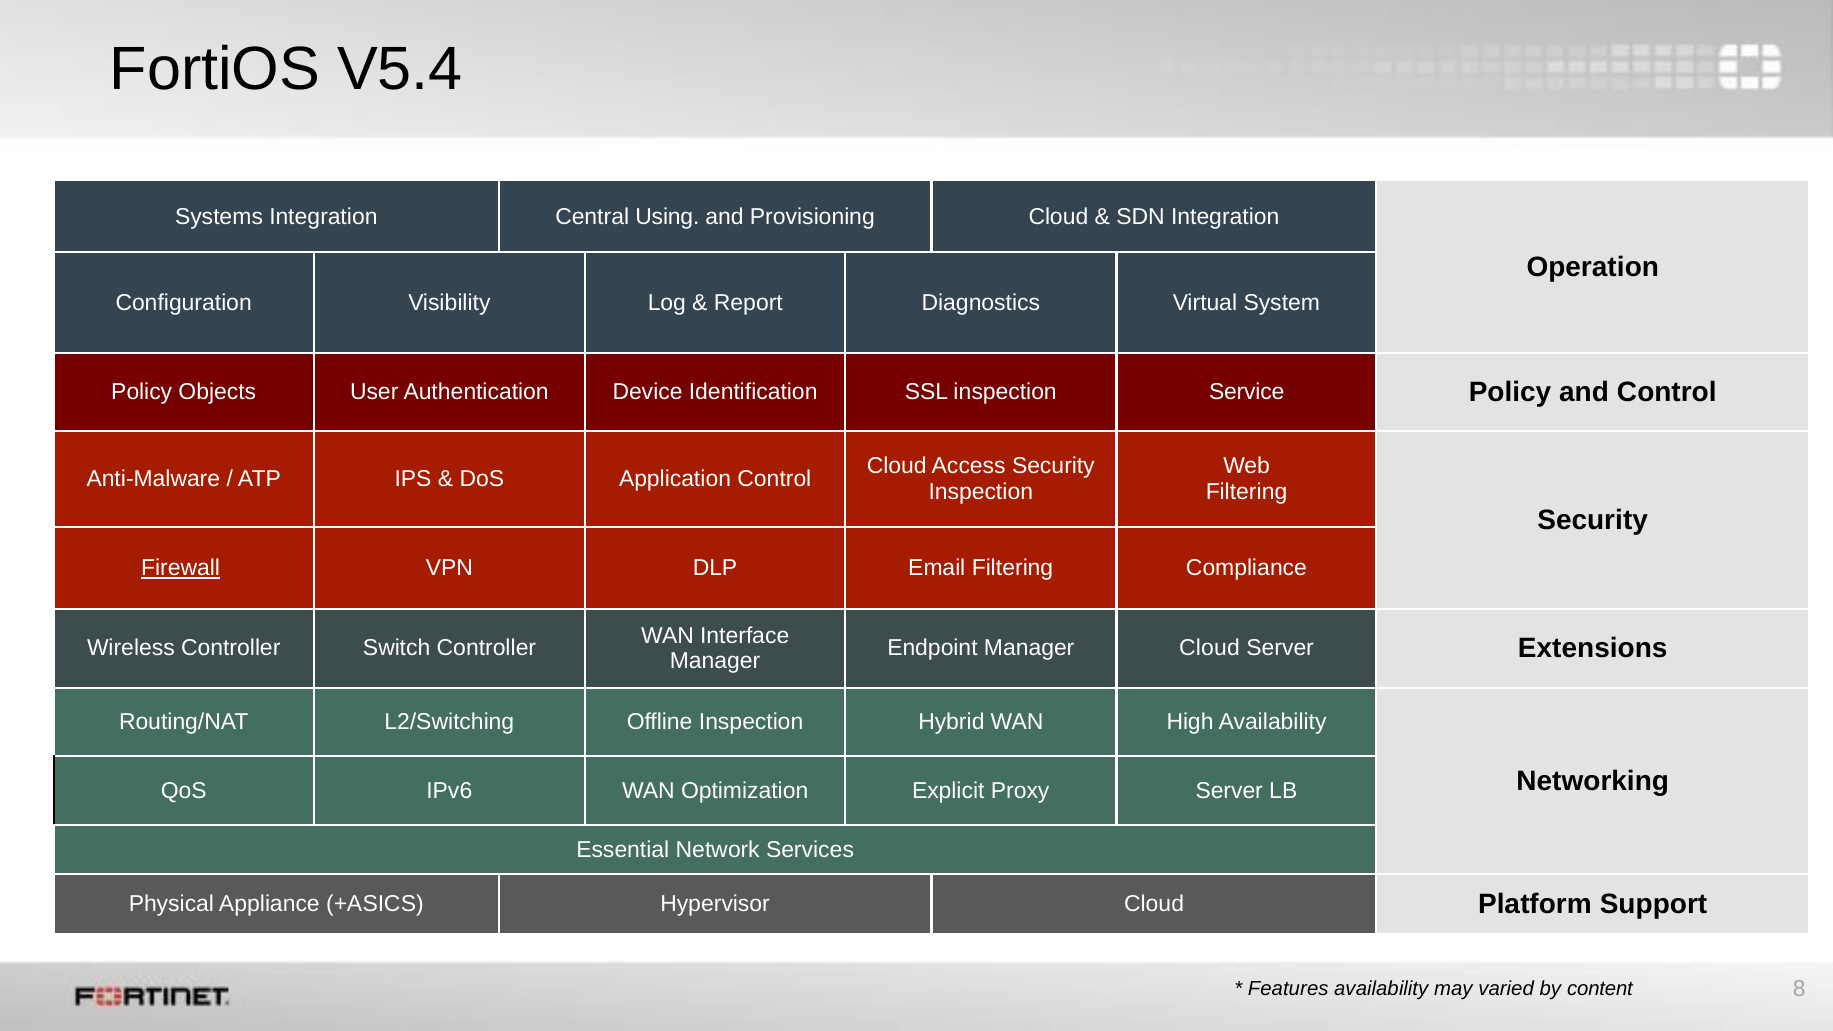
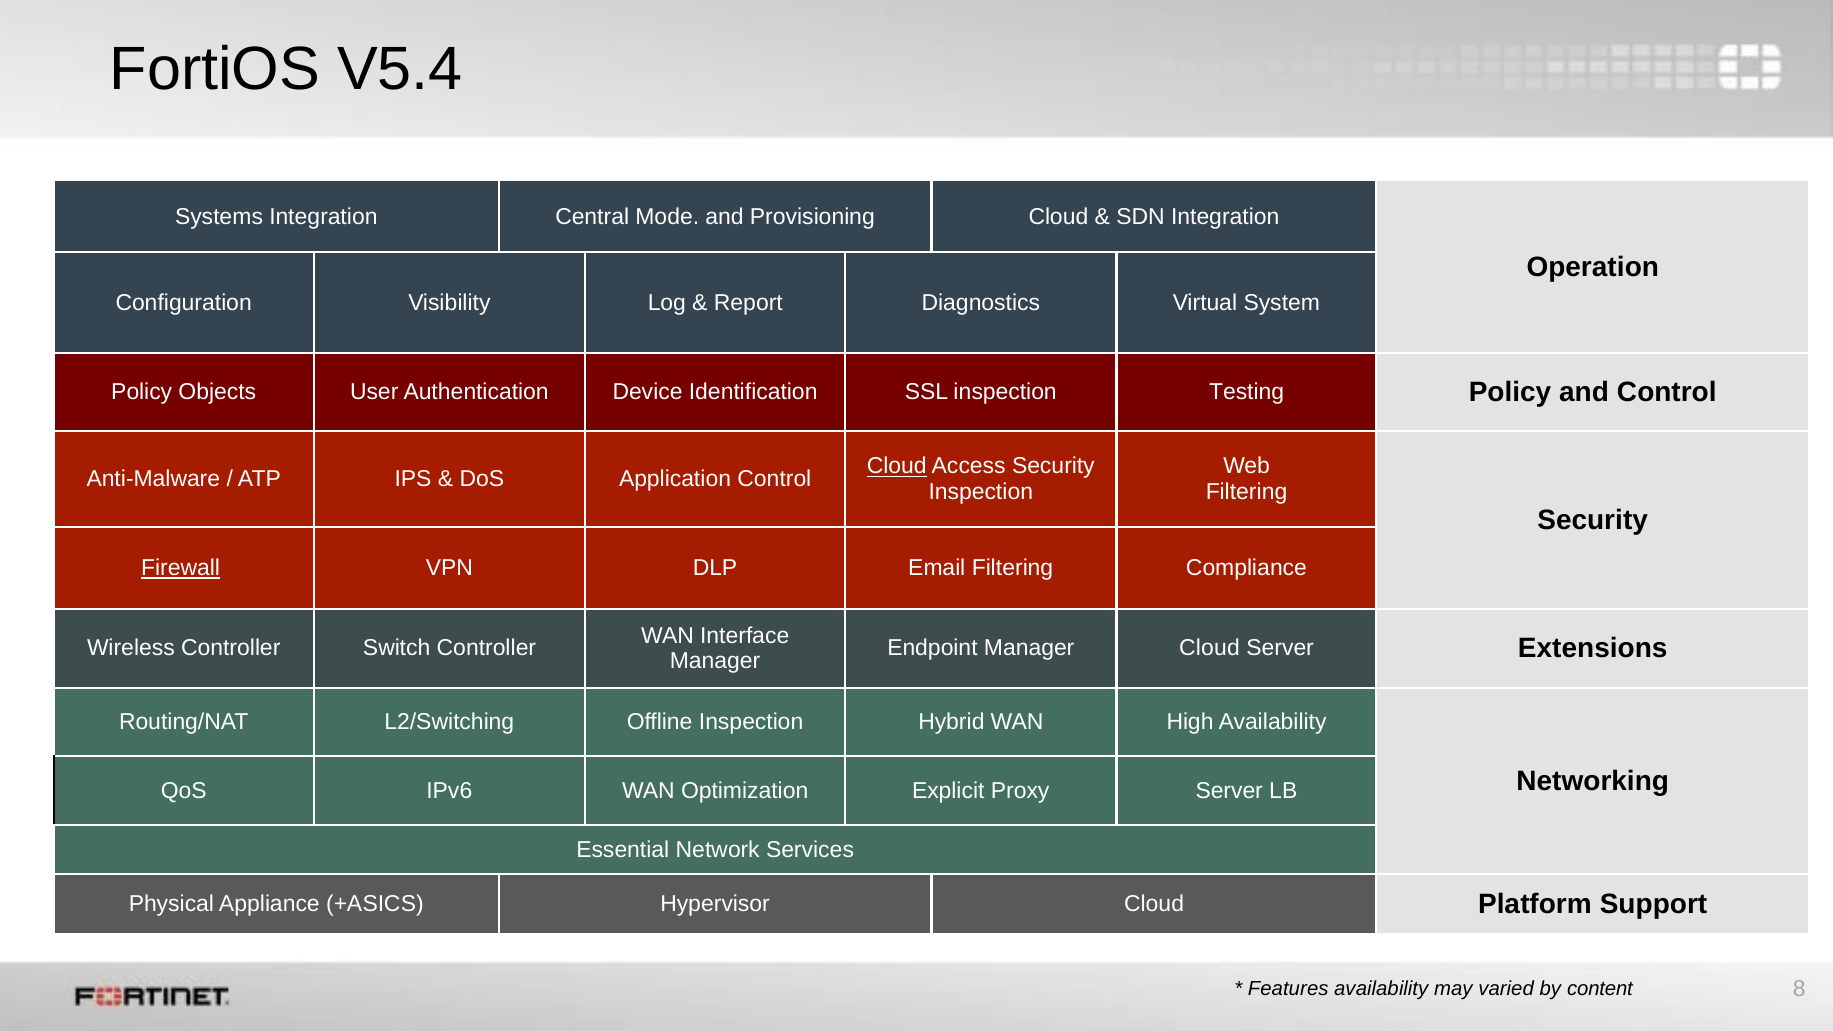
Using: Using -> Mode
Service: Service -> Testing
Cloud at (897, 466) underline: none -> present
